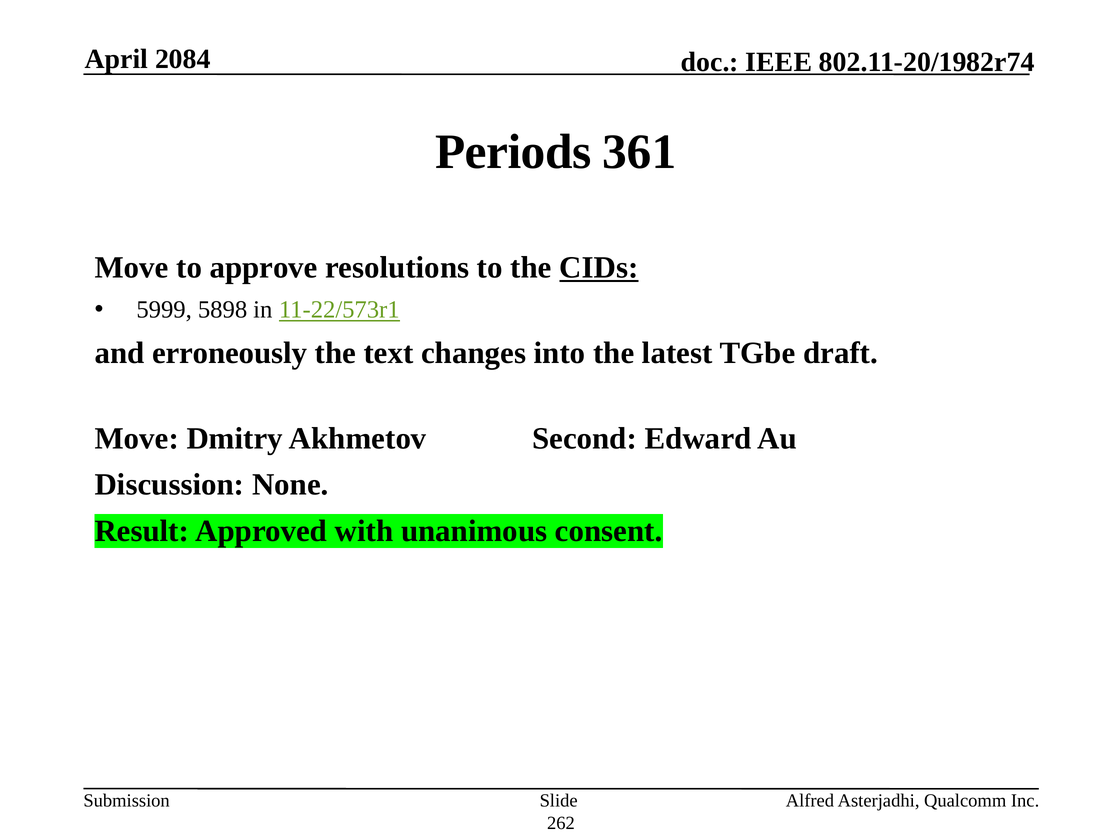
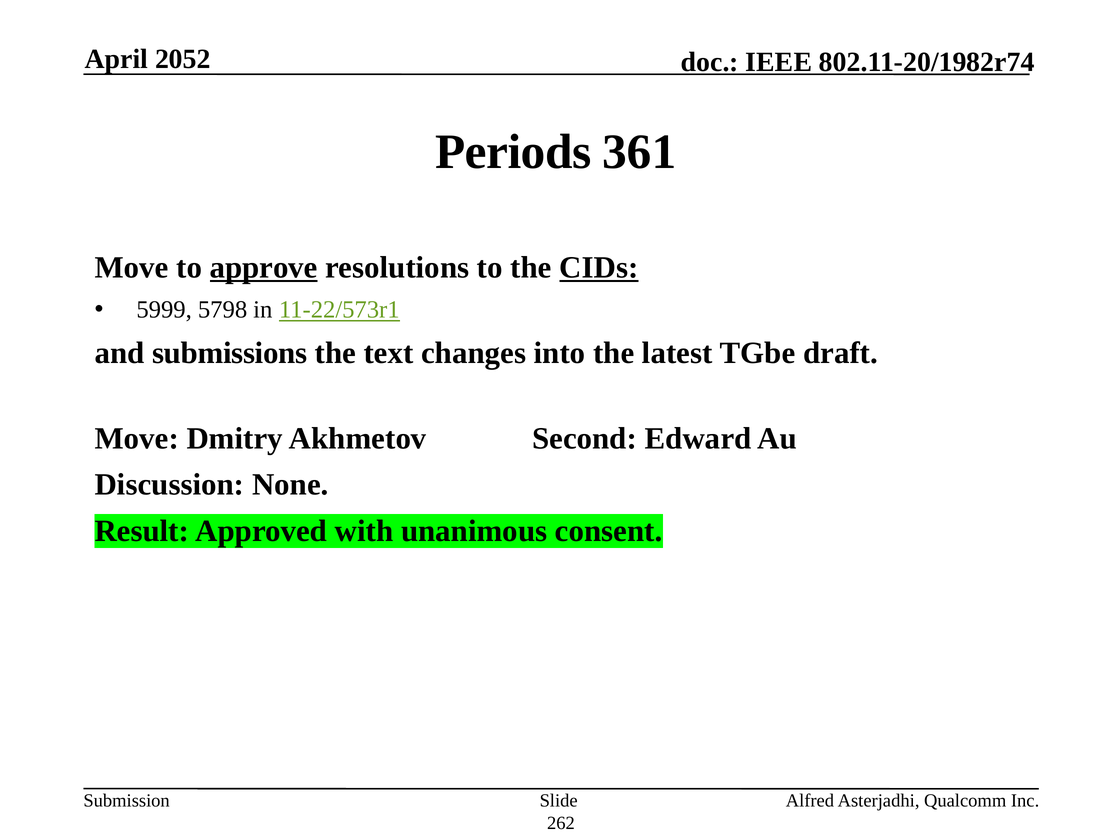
2084: 2084 -> 2052
approve underline: none -> present
5898: 5898 -> 5798
erroneously: erroneously -> submissions
